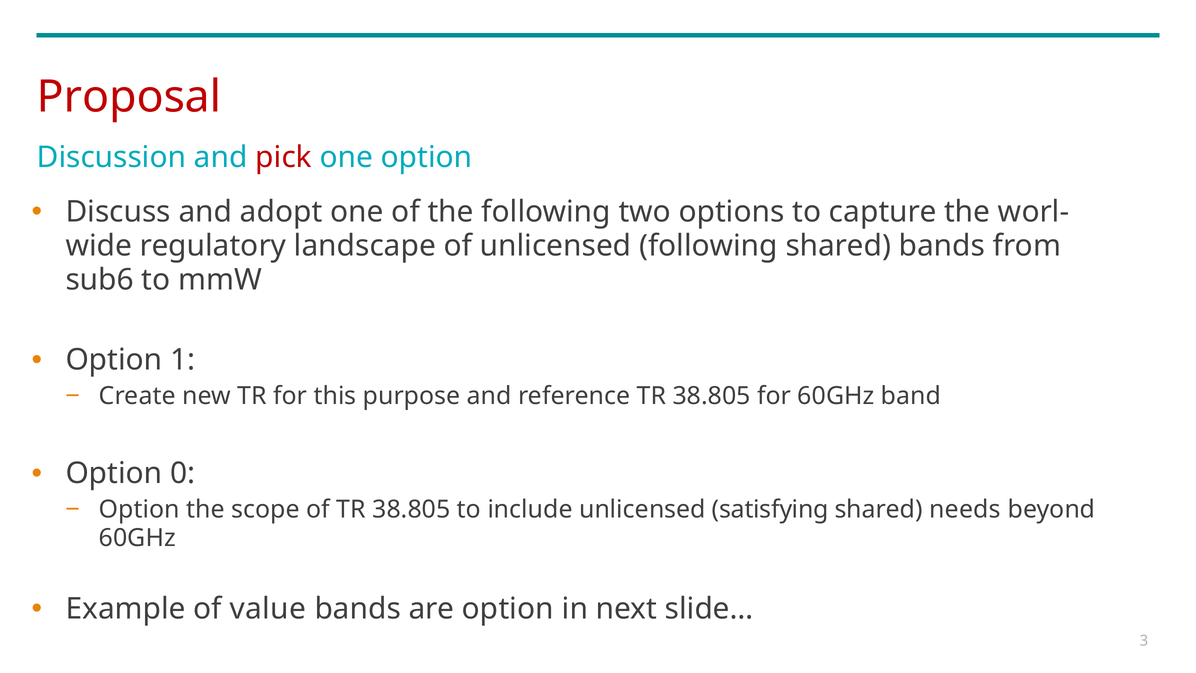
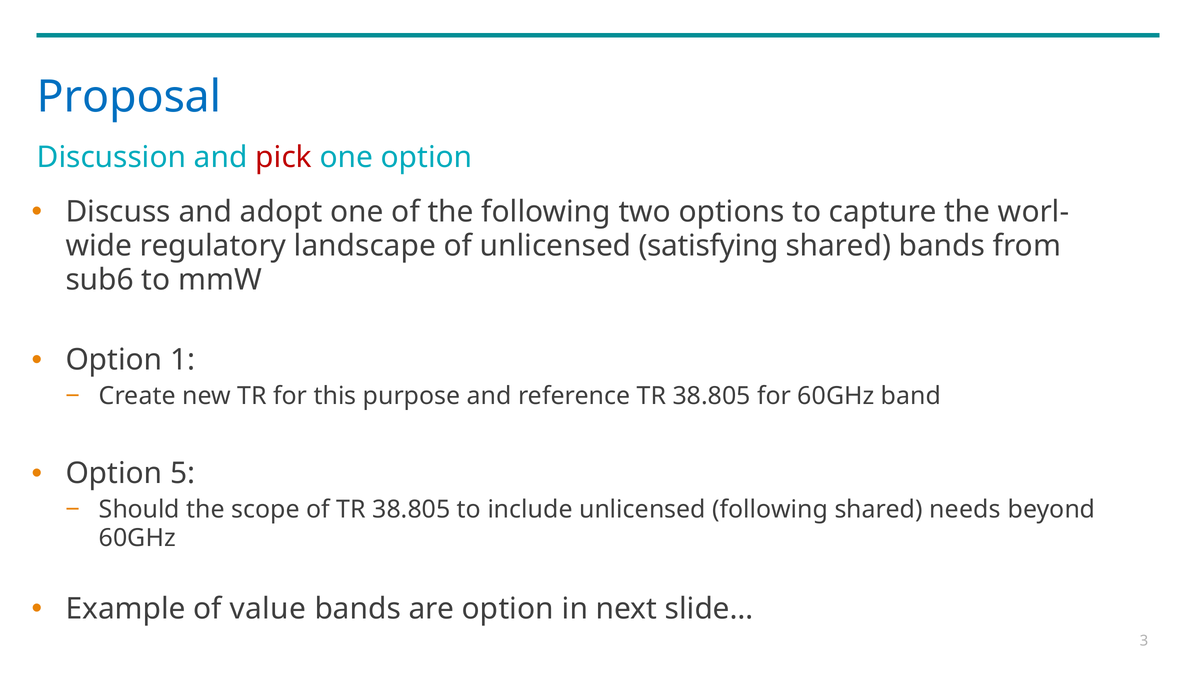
Proposal colour: red -> blue
unlicensed following: following -> satisfying
0: 0 -> 5
Option at (139, 509): Option -> Should
unlicensed satisfying: satisfying -> following
